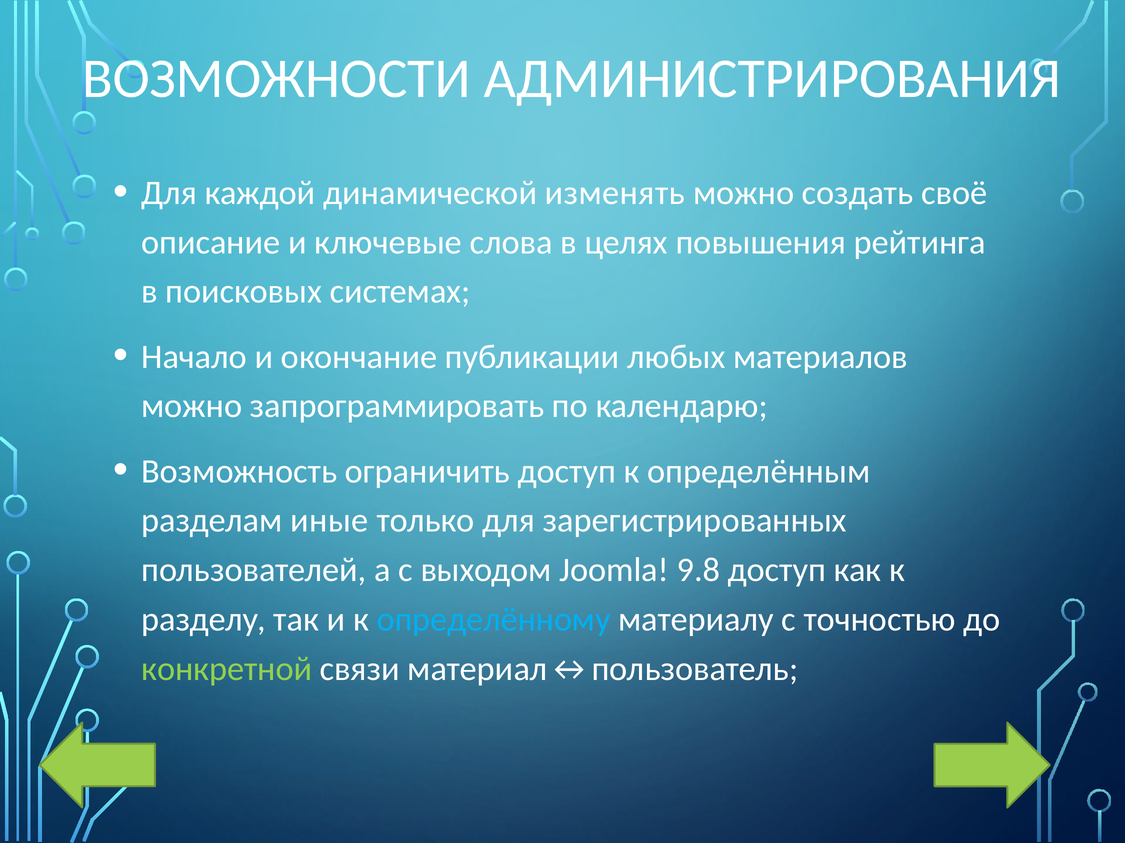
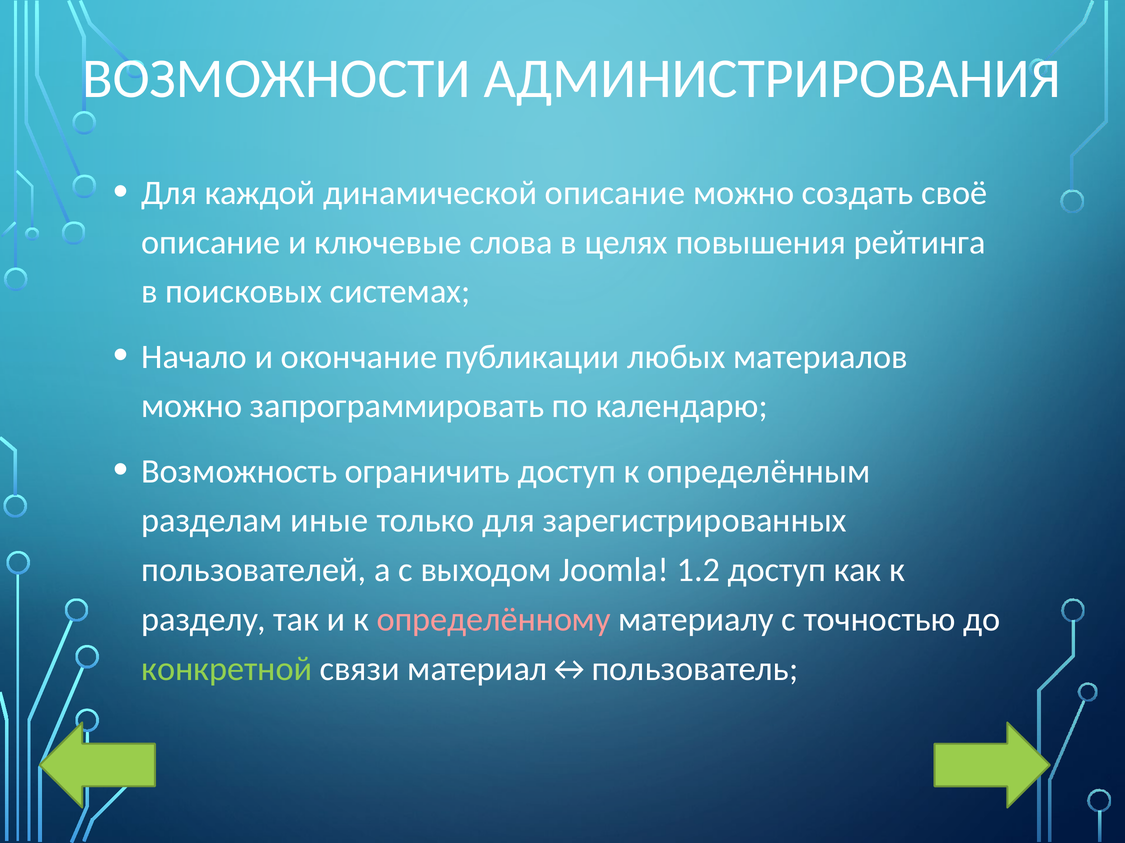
динамической изменять: изменять -> описание
9.8: 9.8 -> 1.2
определённому colour: light blue -> pink
